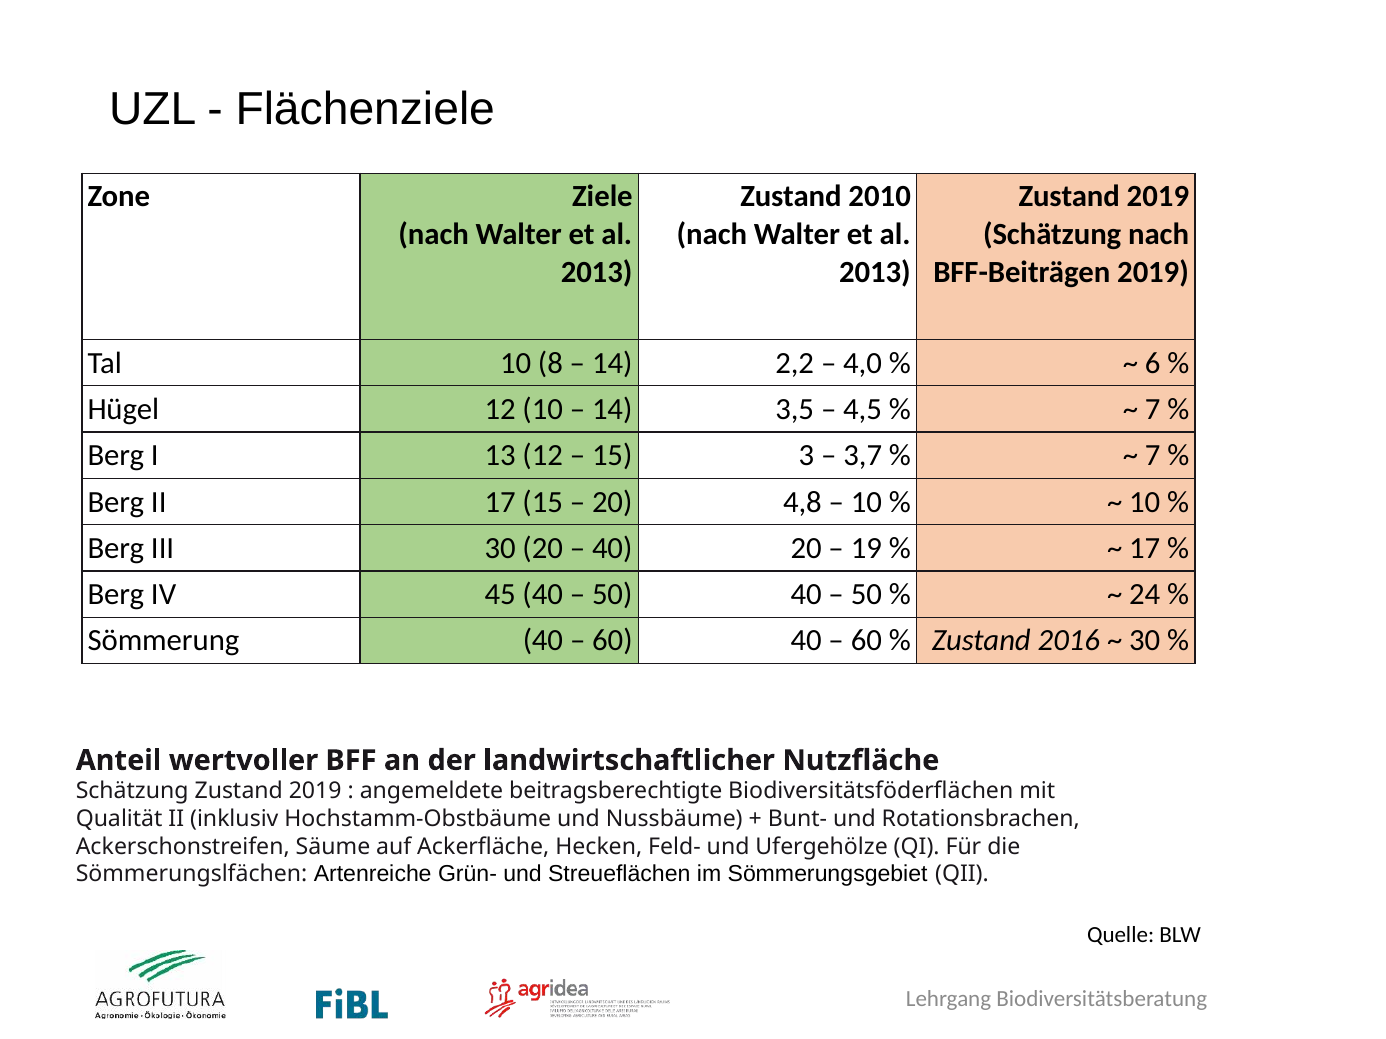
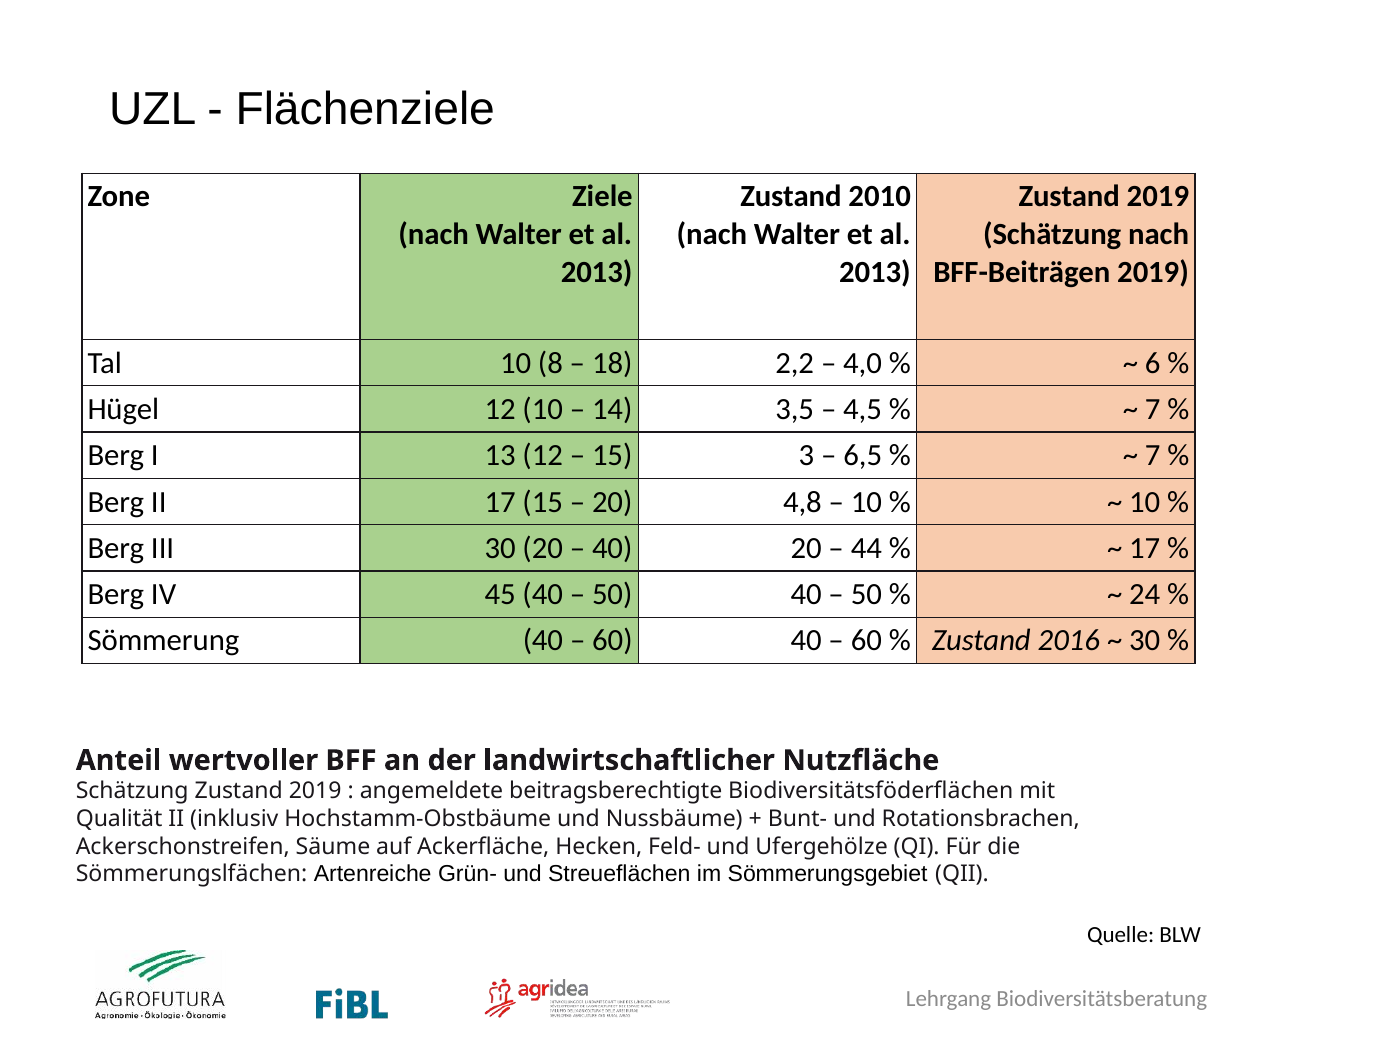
14 at (612, 363): 14 -> 18
3,7: 3,7 -> 6,5
19: 19 -> 44
